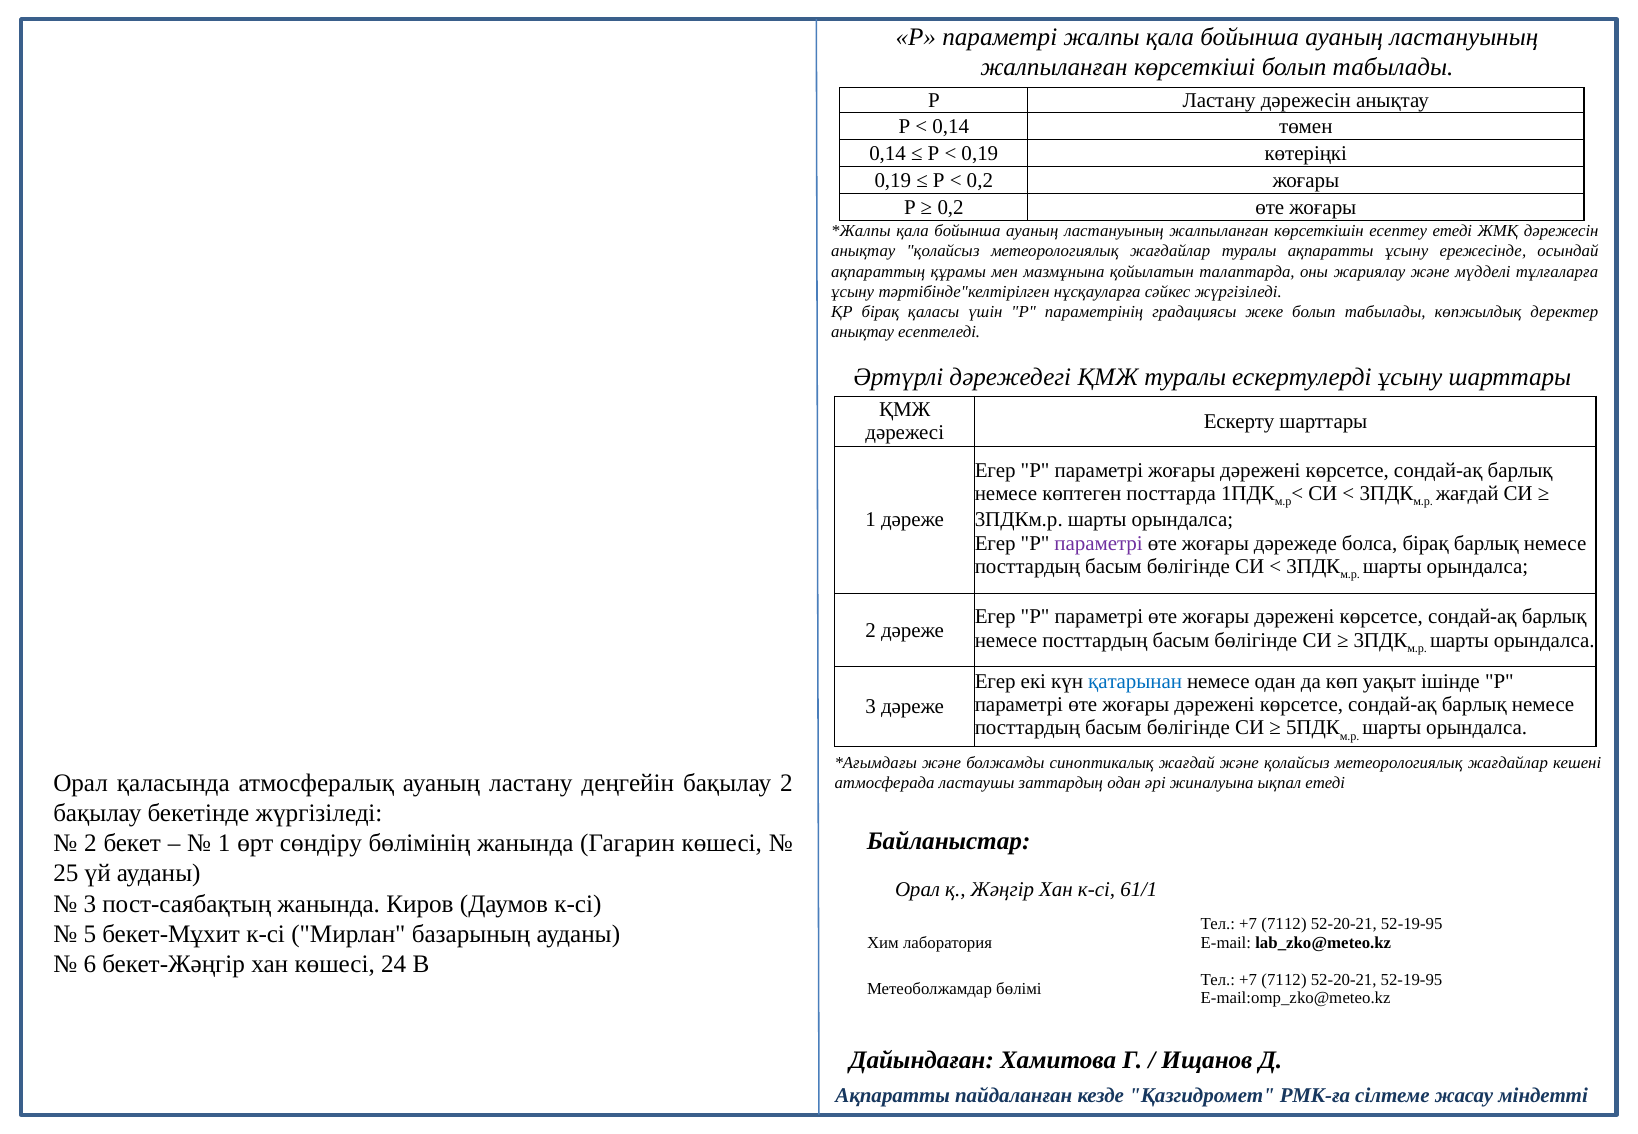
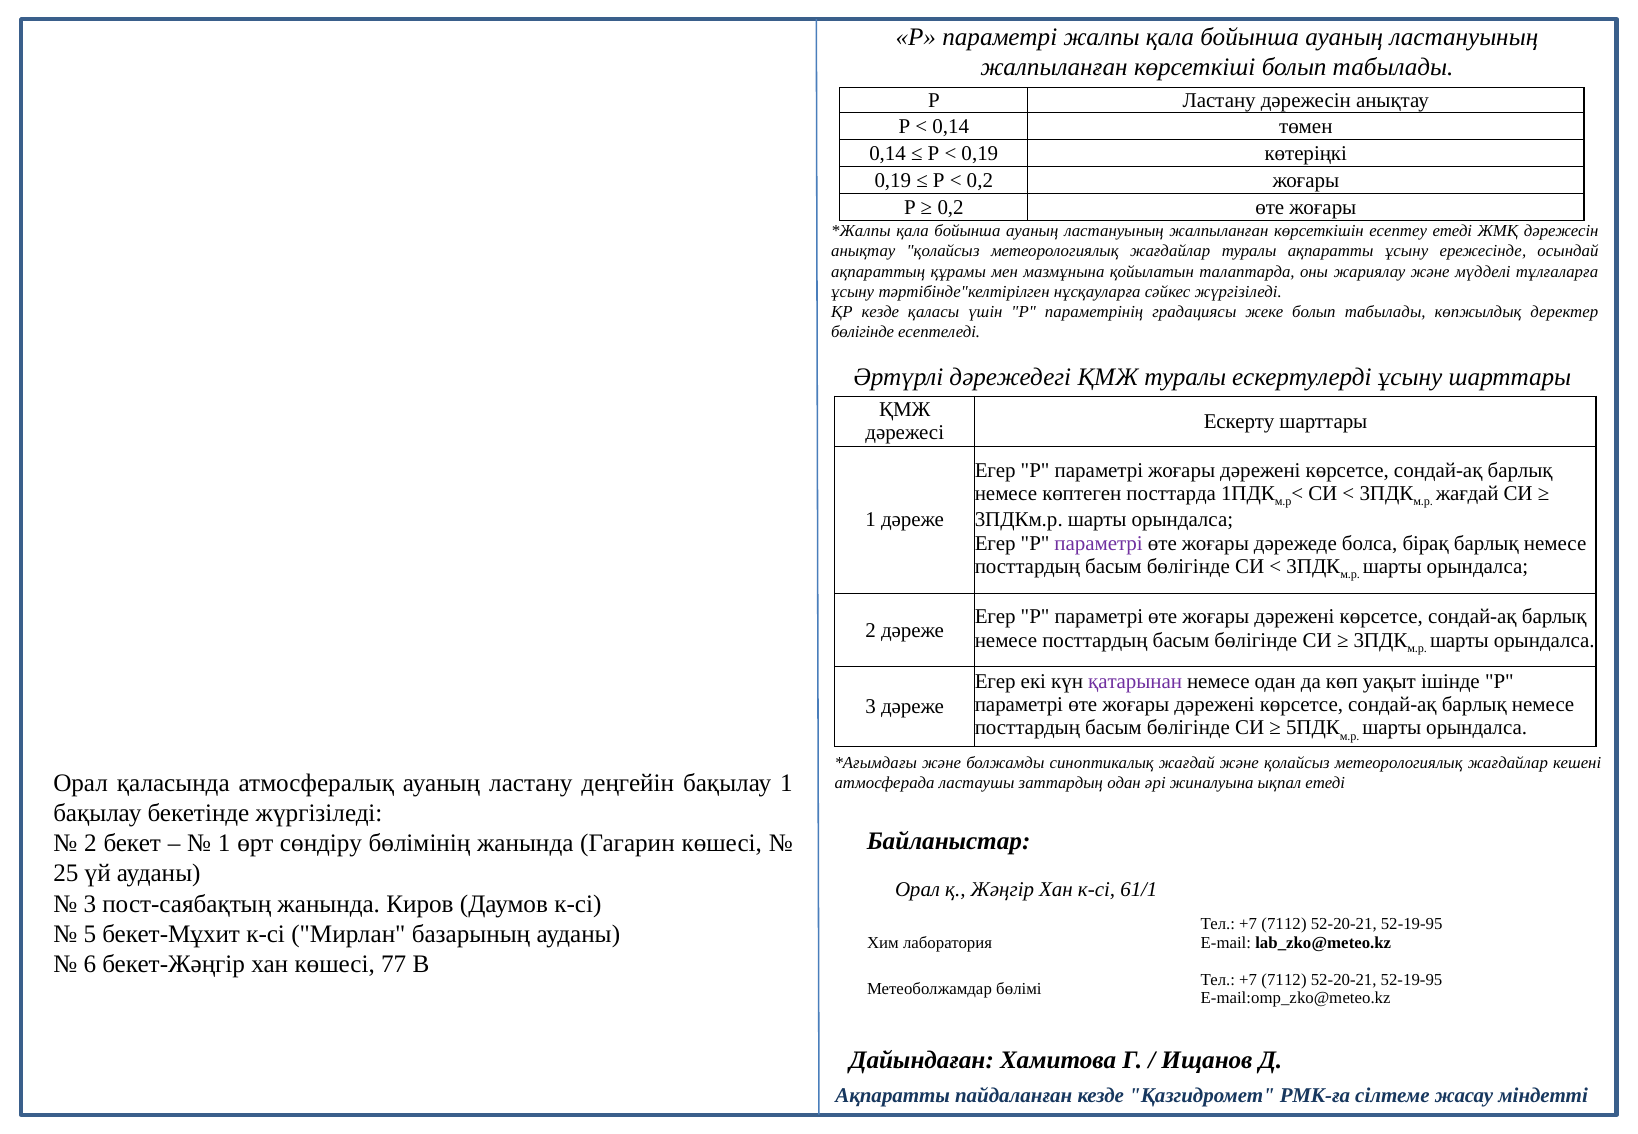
ҚР бірақ: бірақ -> кезде
анықтау at (863, 332): анықтау -> бөлігінде
қатарынан colour: blue -> purple
бақылау 2: 2 -> 1
24: 24 -> 77
